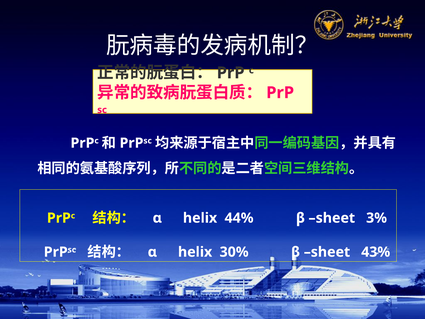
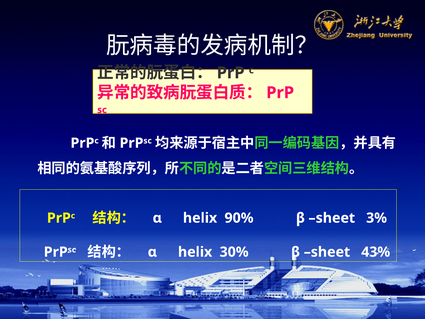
44%: 44% -> 90%
